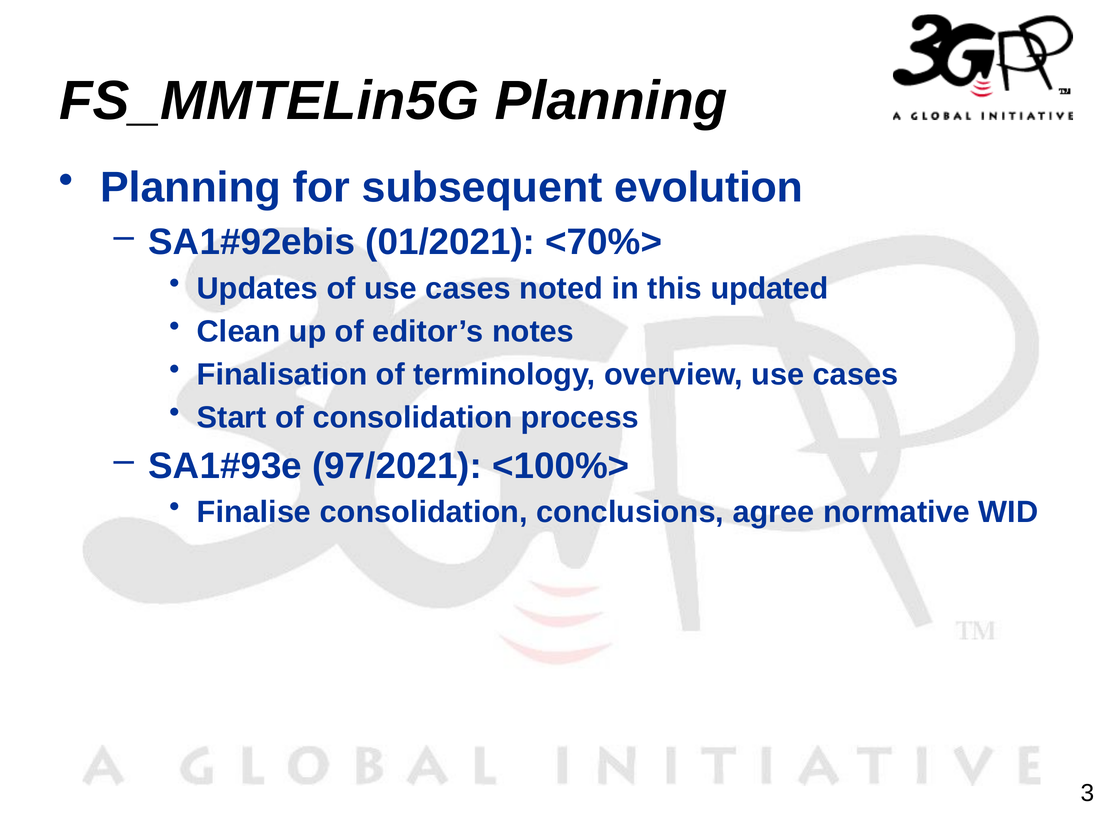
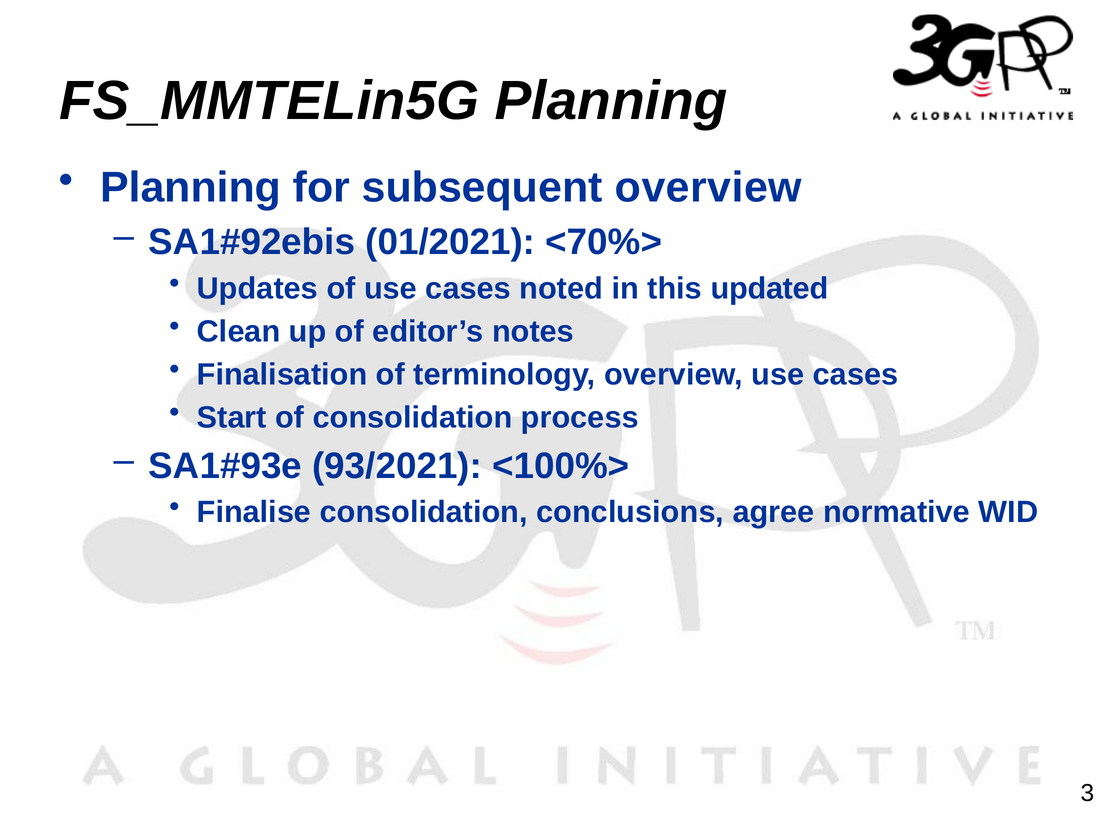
subsequent evolution: evolution -> overview
97/2021: 97/2021 -> 93/2021
